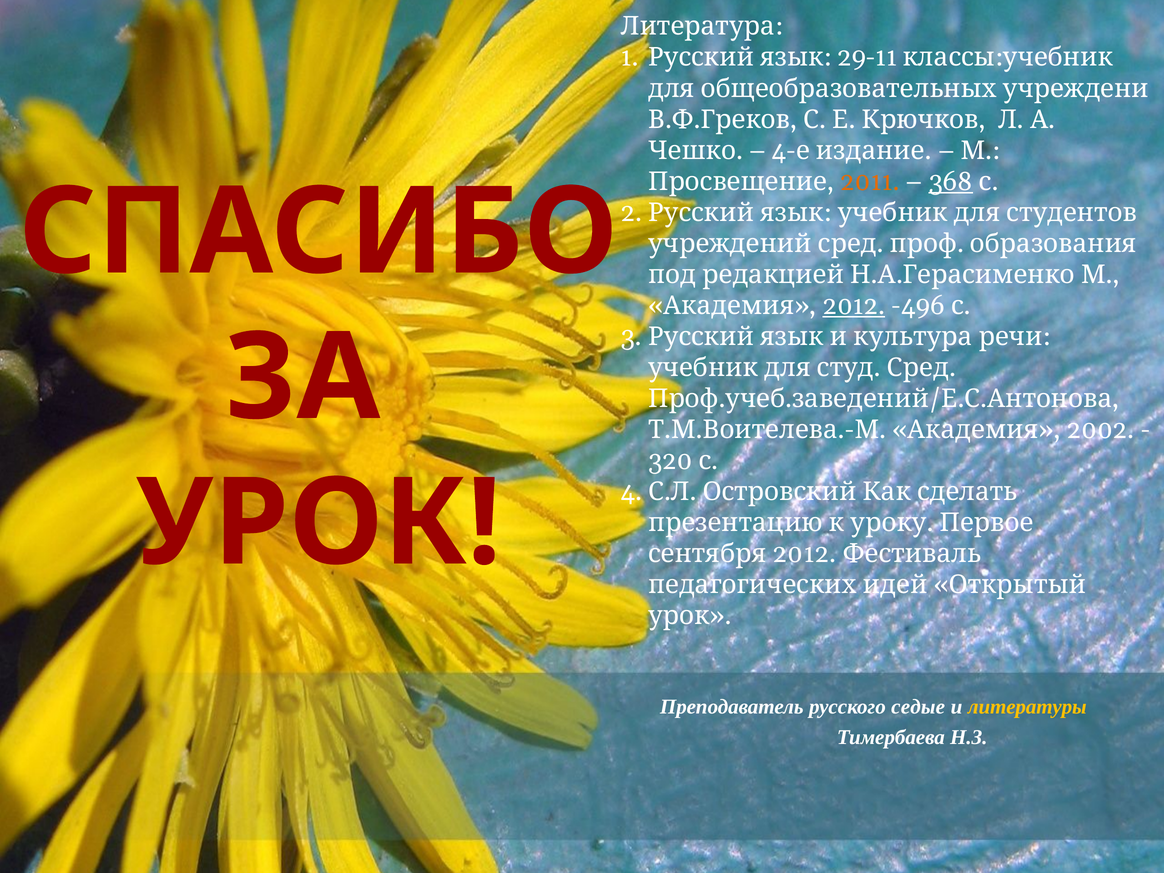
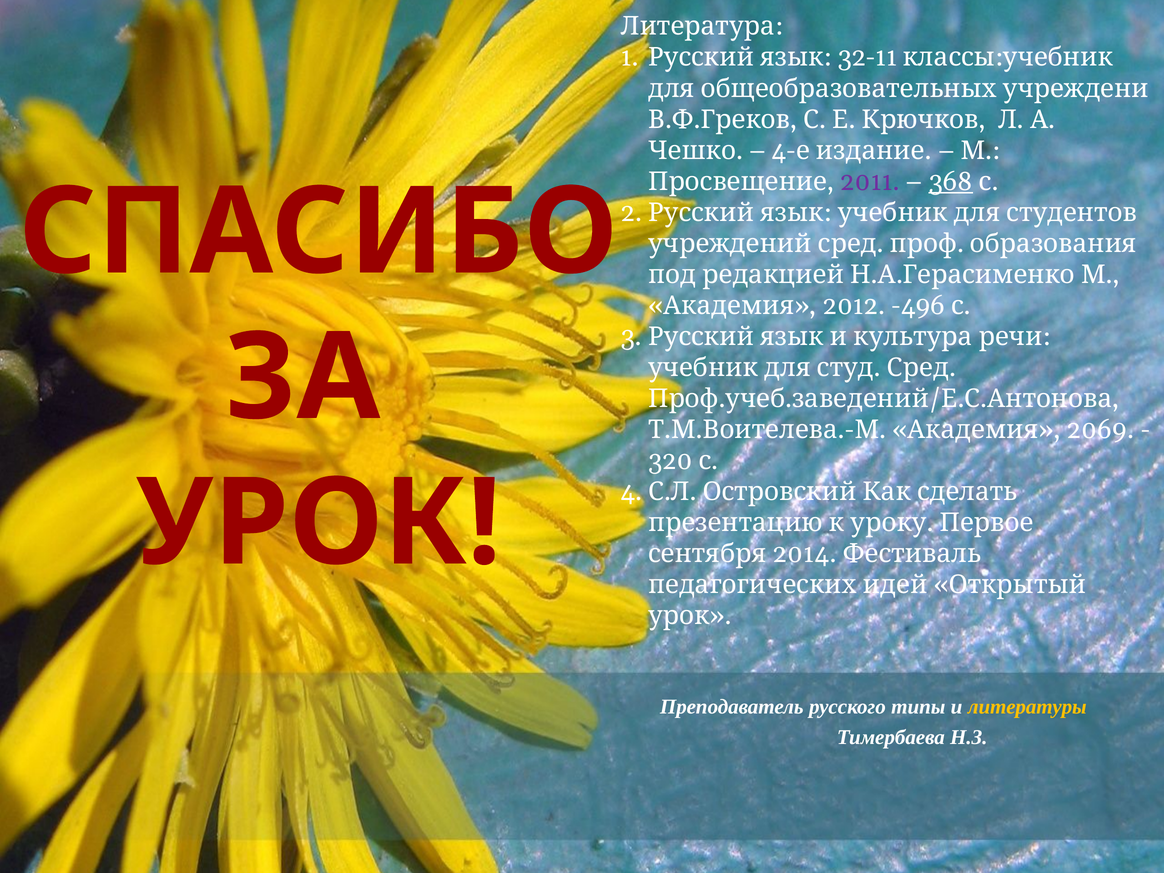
29-11: 29-11 -> 32-11
2011 colour: orange -> purple
2012 at (854, 306) underline: present -> none
2002: 2002 -> 2069
2012 at (805, 554): 2012 -> 2014
седые: седые -> типы
